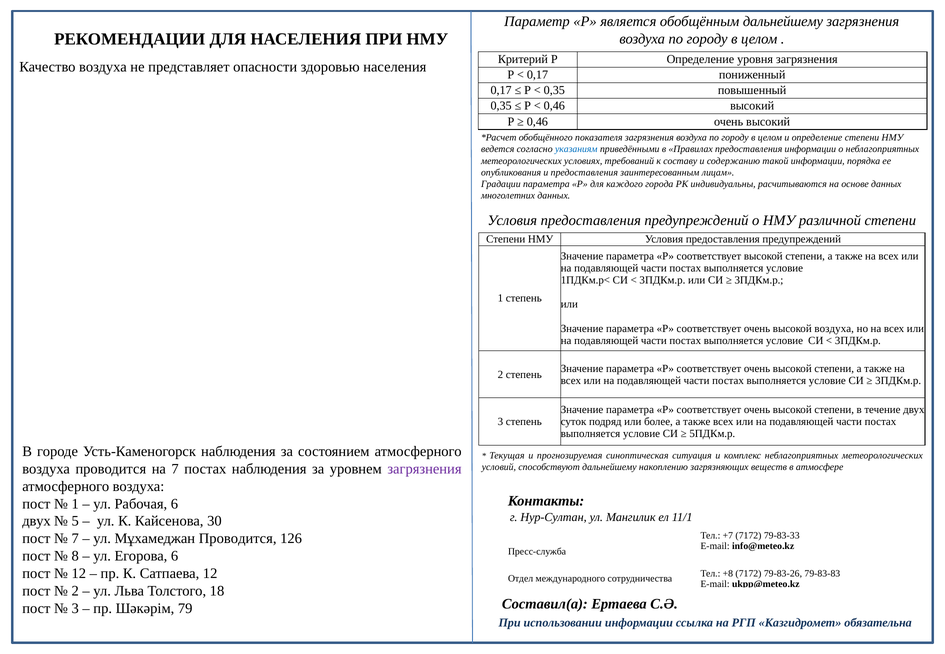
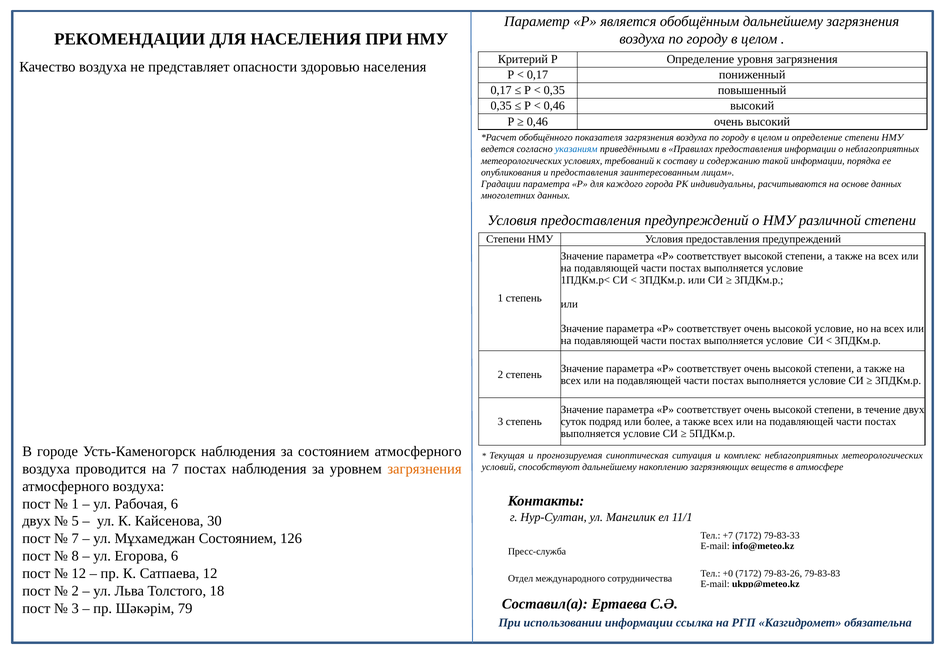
высокой воздуха: воздуха -> условие
загрязнения at (424, 469) colour: purple -> orange
Мұхамеджан Проводится: Проводится -> Состоянием
+8: +8 -> +0
